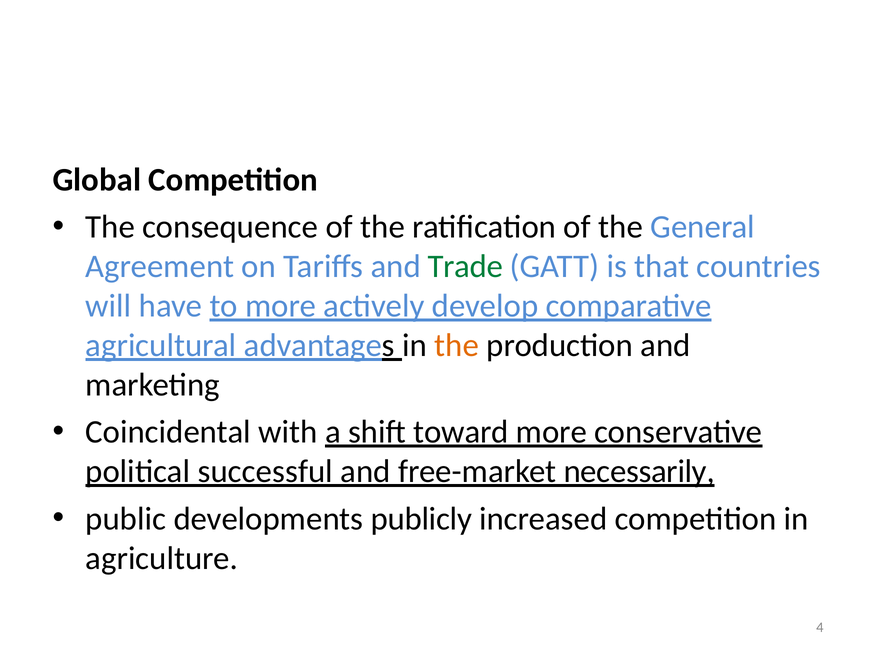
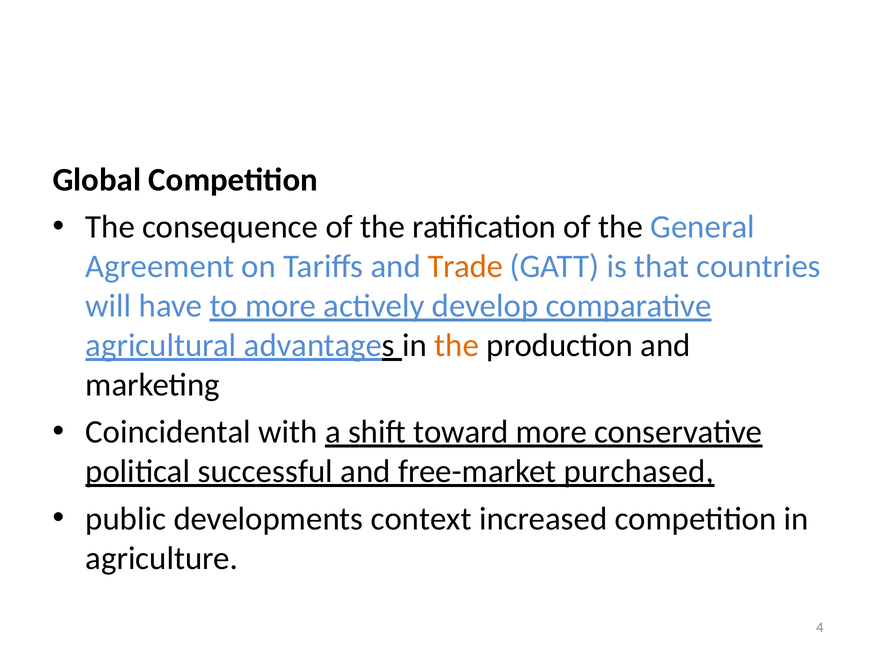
Trade colour: green -> orange
necessarily: necessarily -> purchased
publicly: publicly -> context
